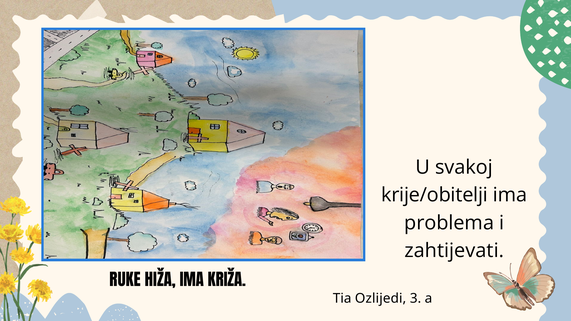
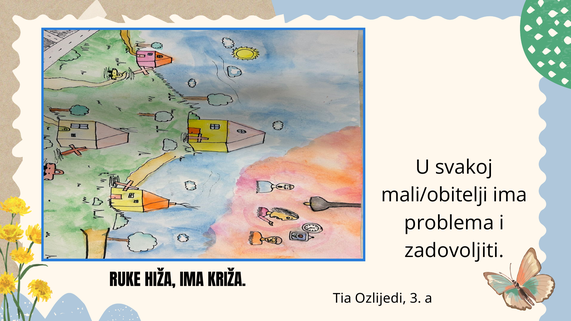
krije/obitelji: krije/obitelji -> mali/obitelji
zahtijevati: zahtijevati -> zadovoljiti
